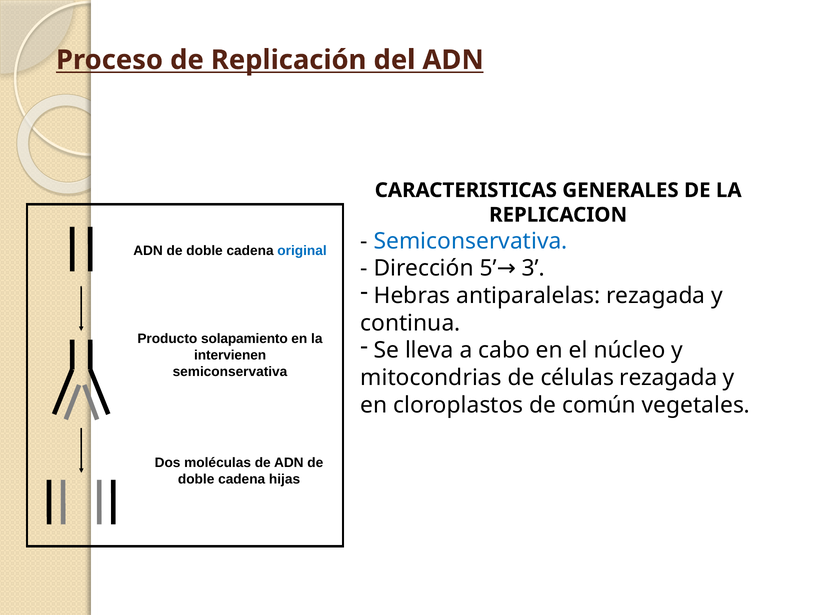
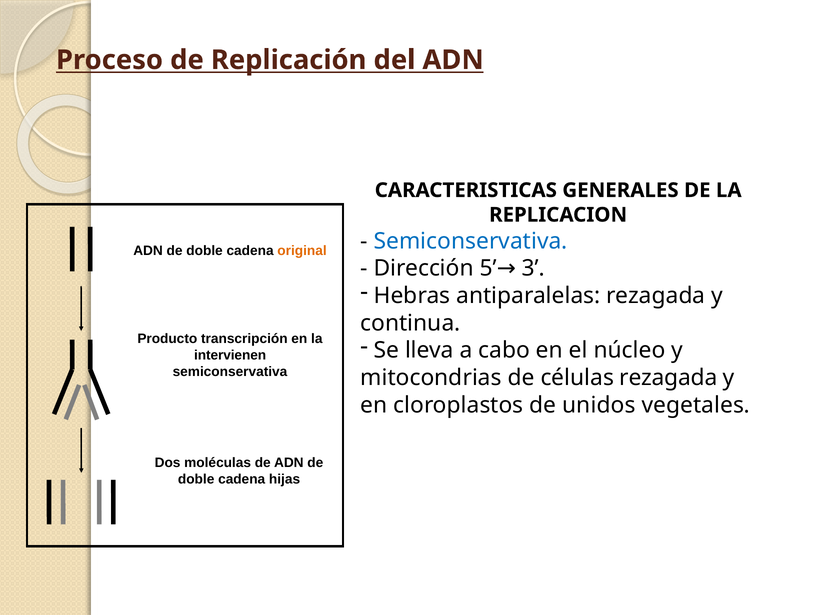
original colour: blue -> orange
solapamiento: solapamiento -> transcripción
común: común -> unidos
